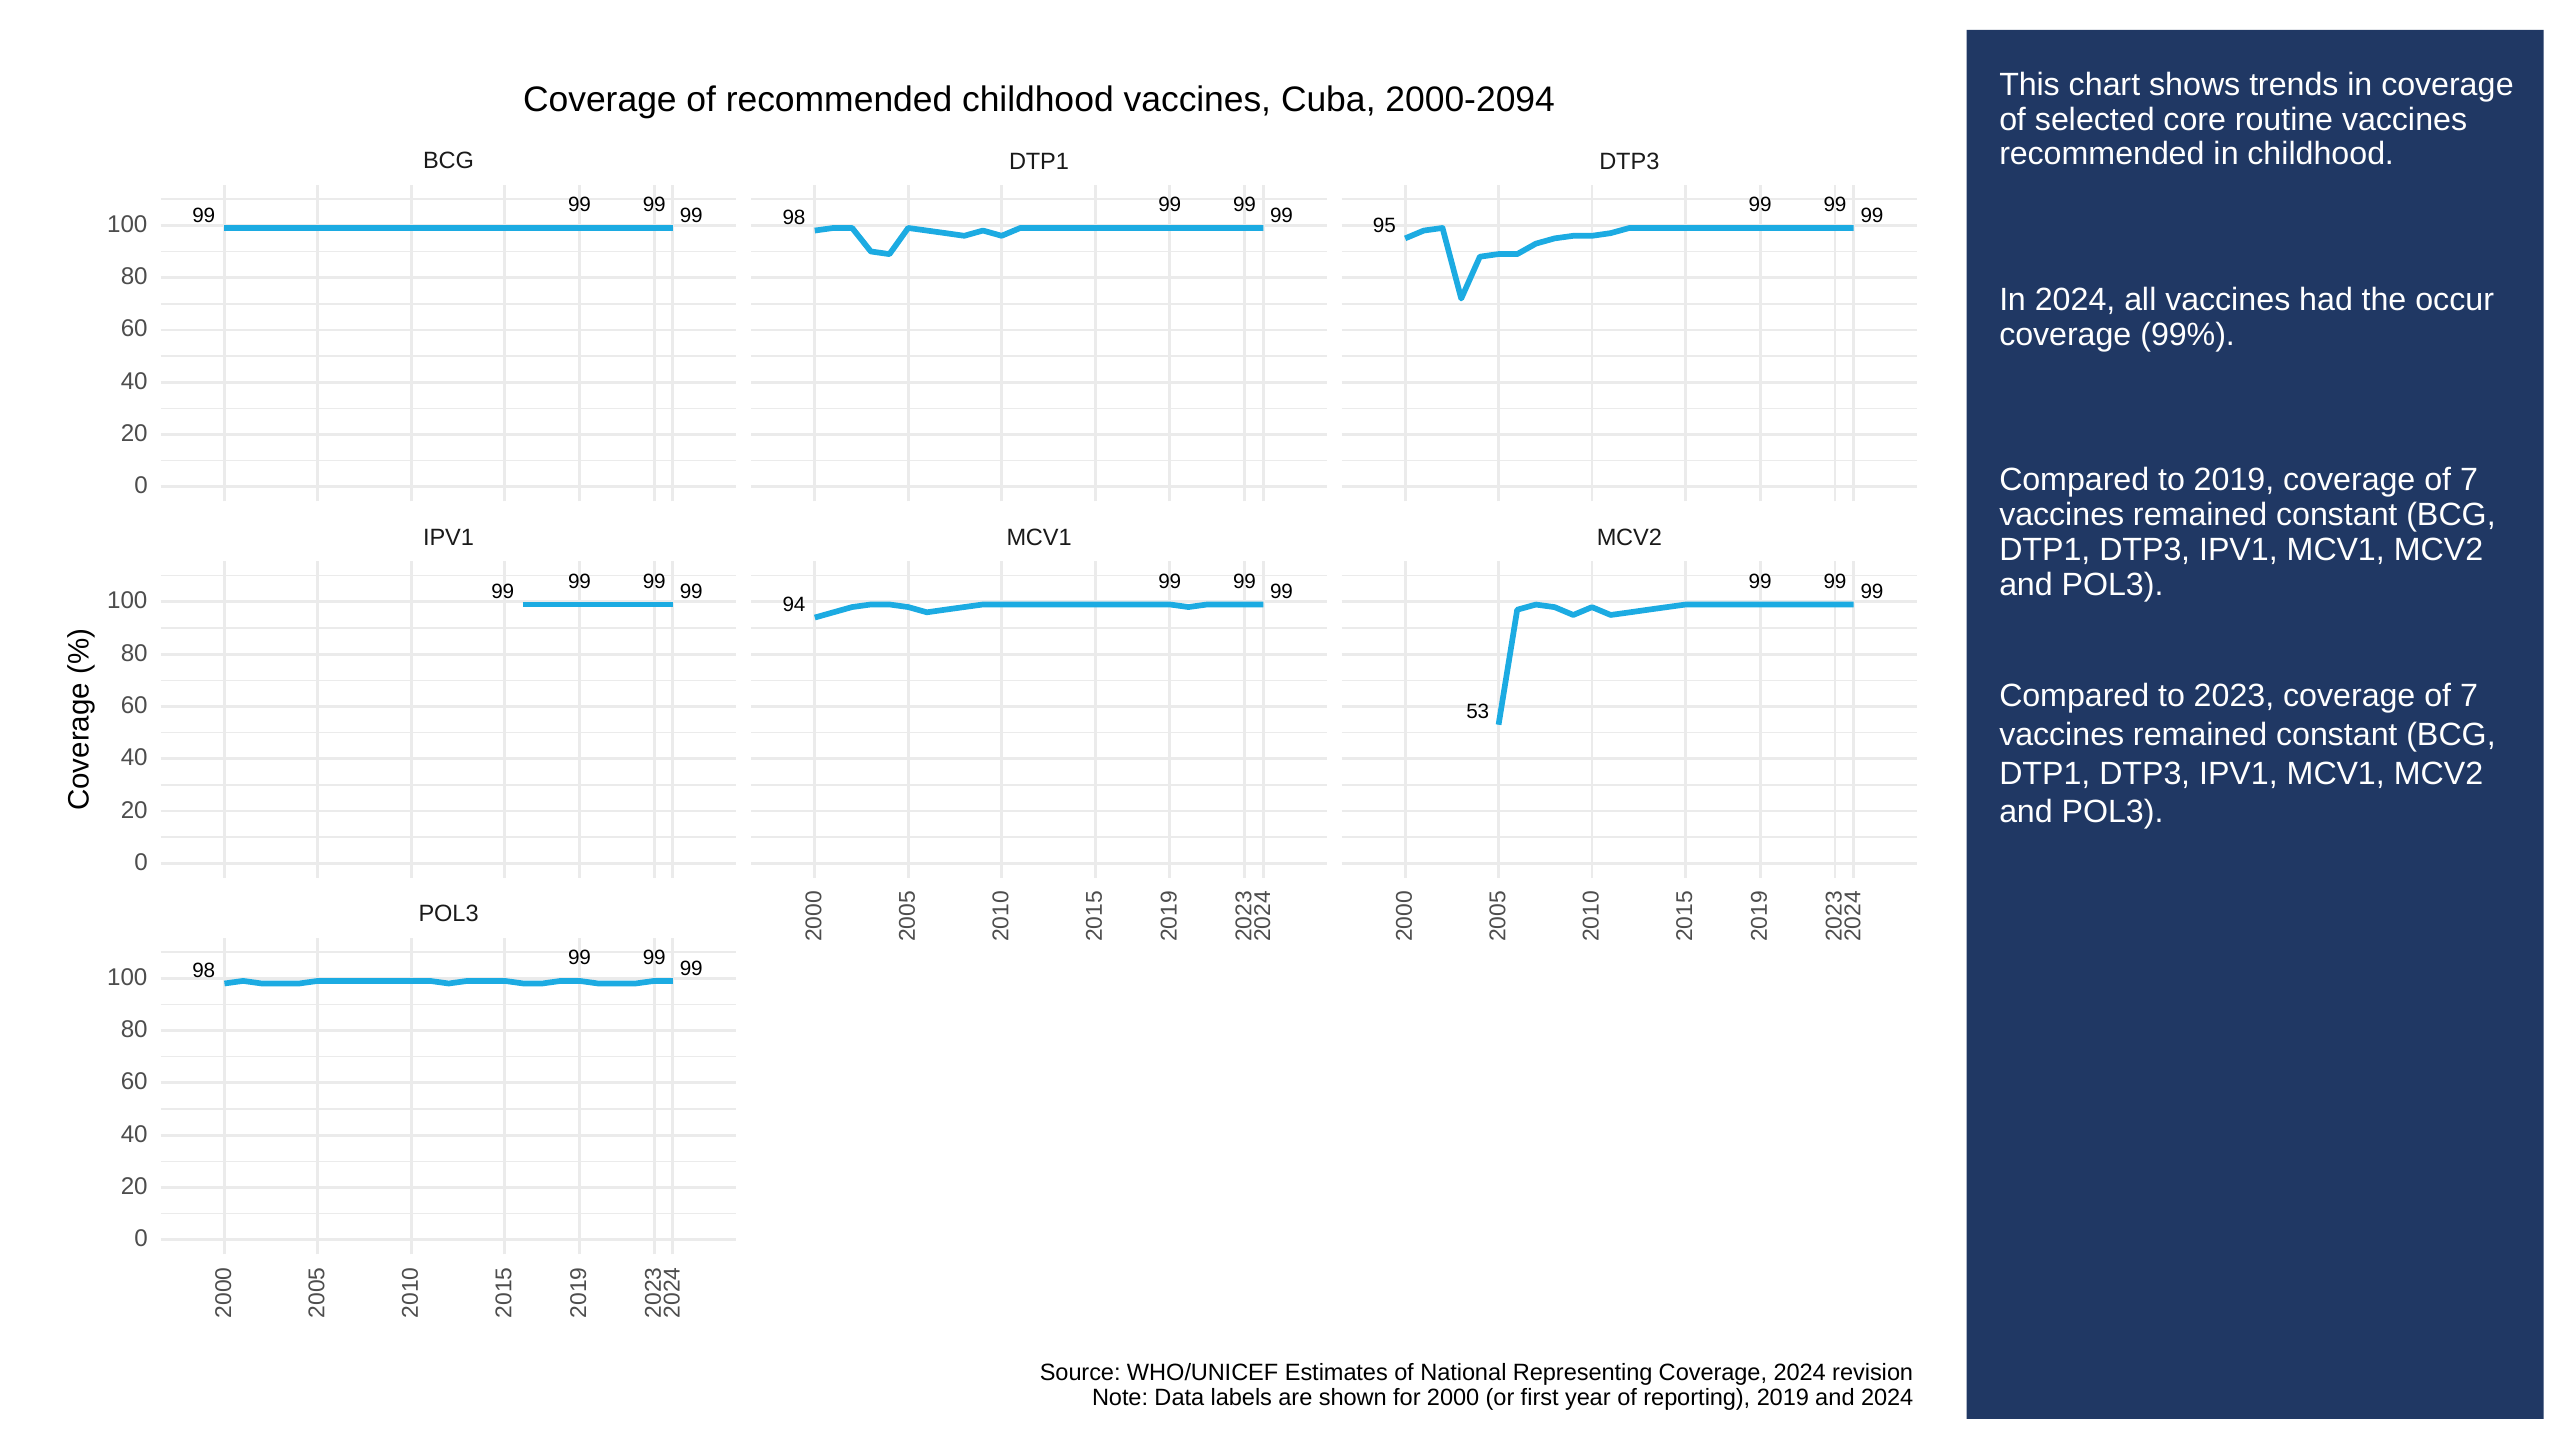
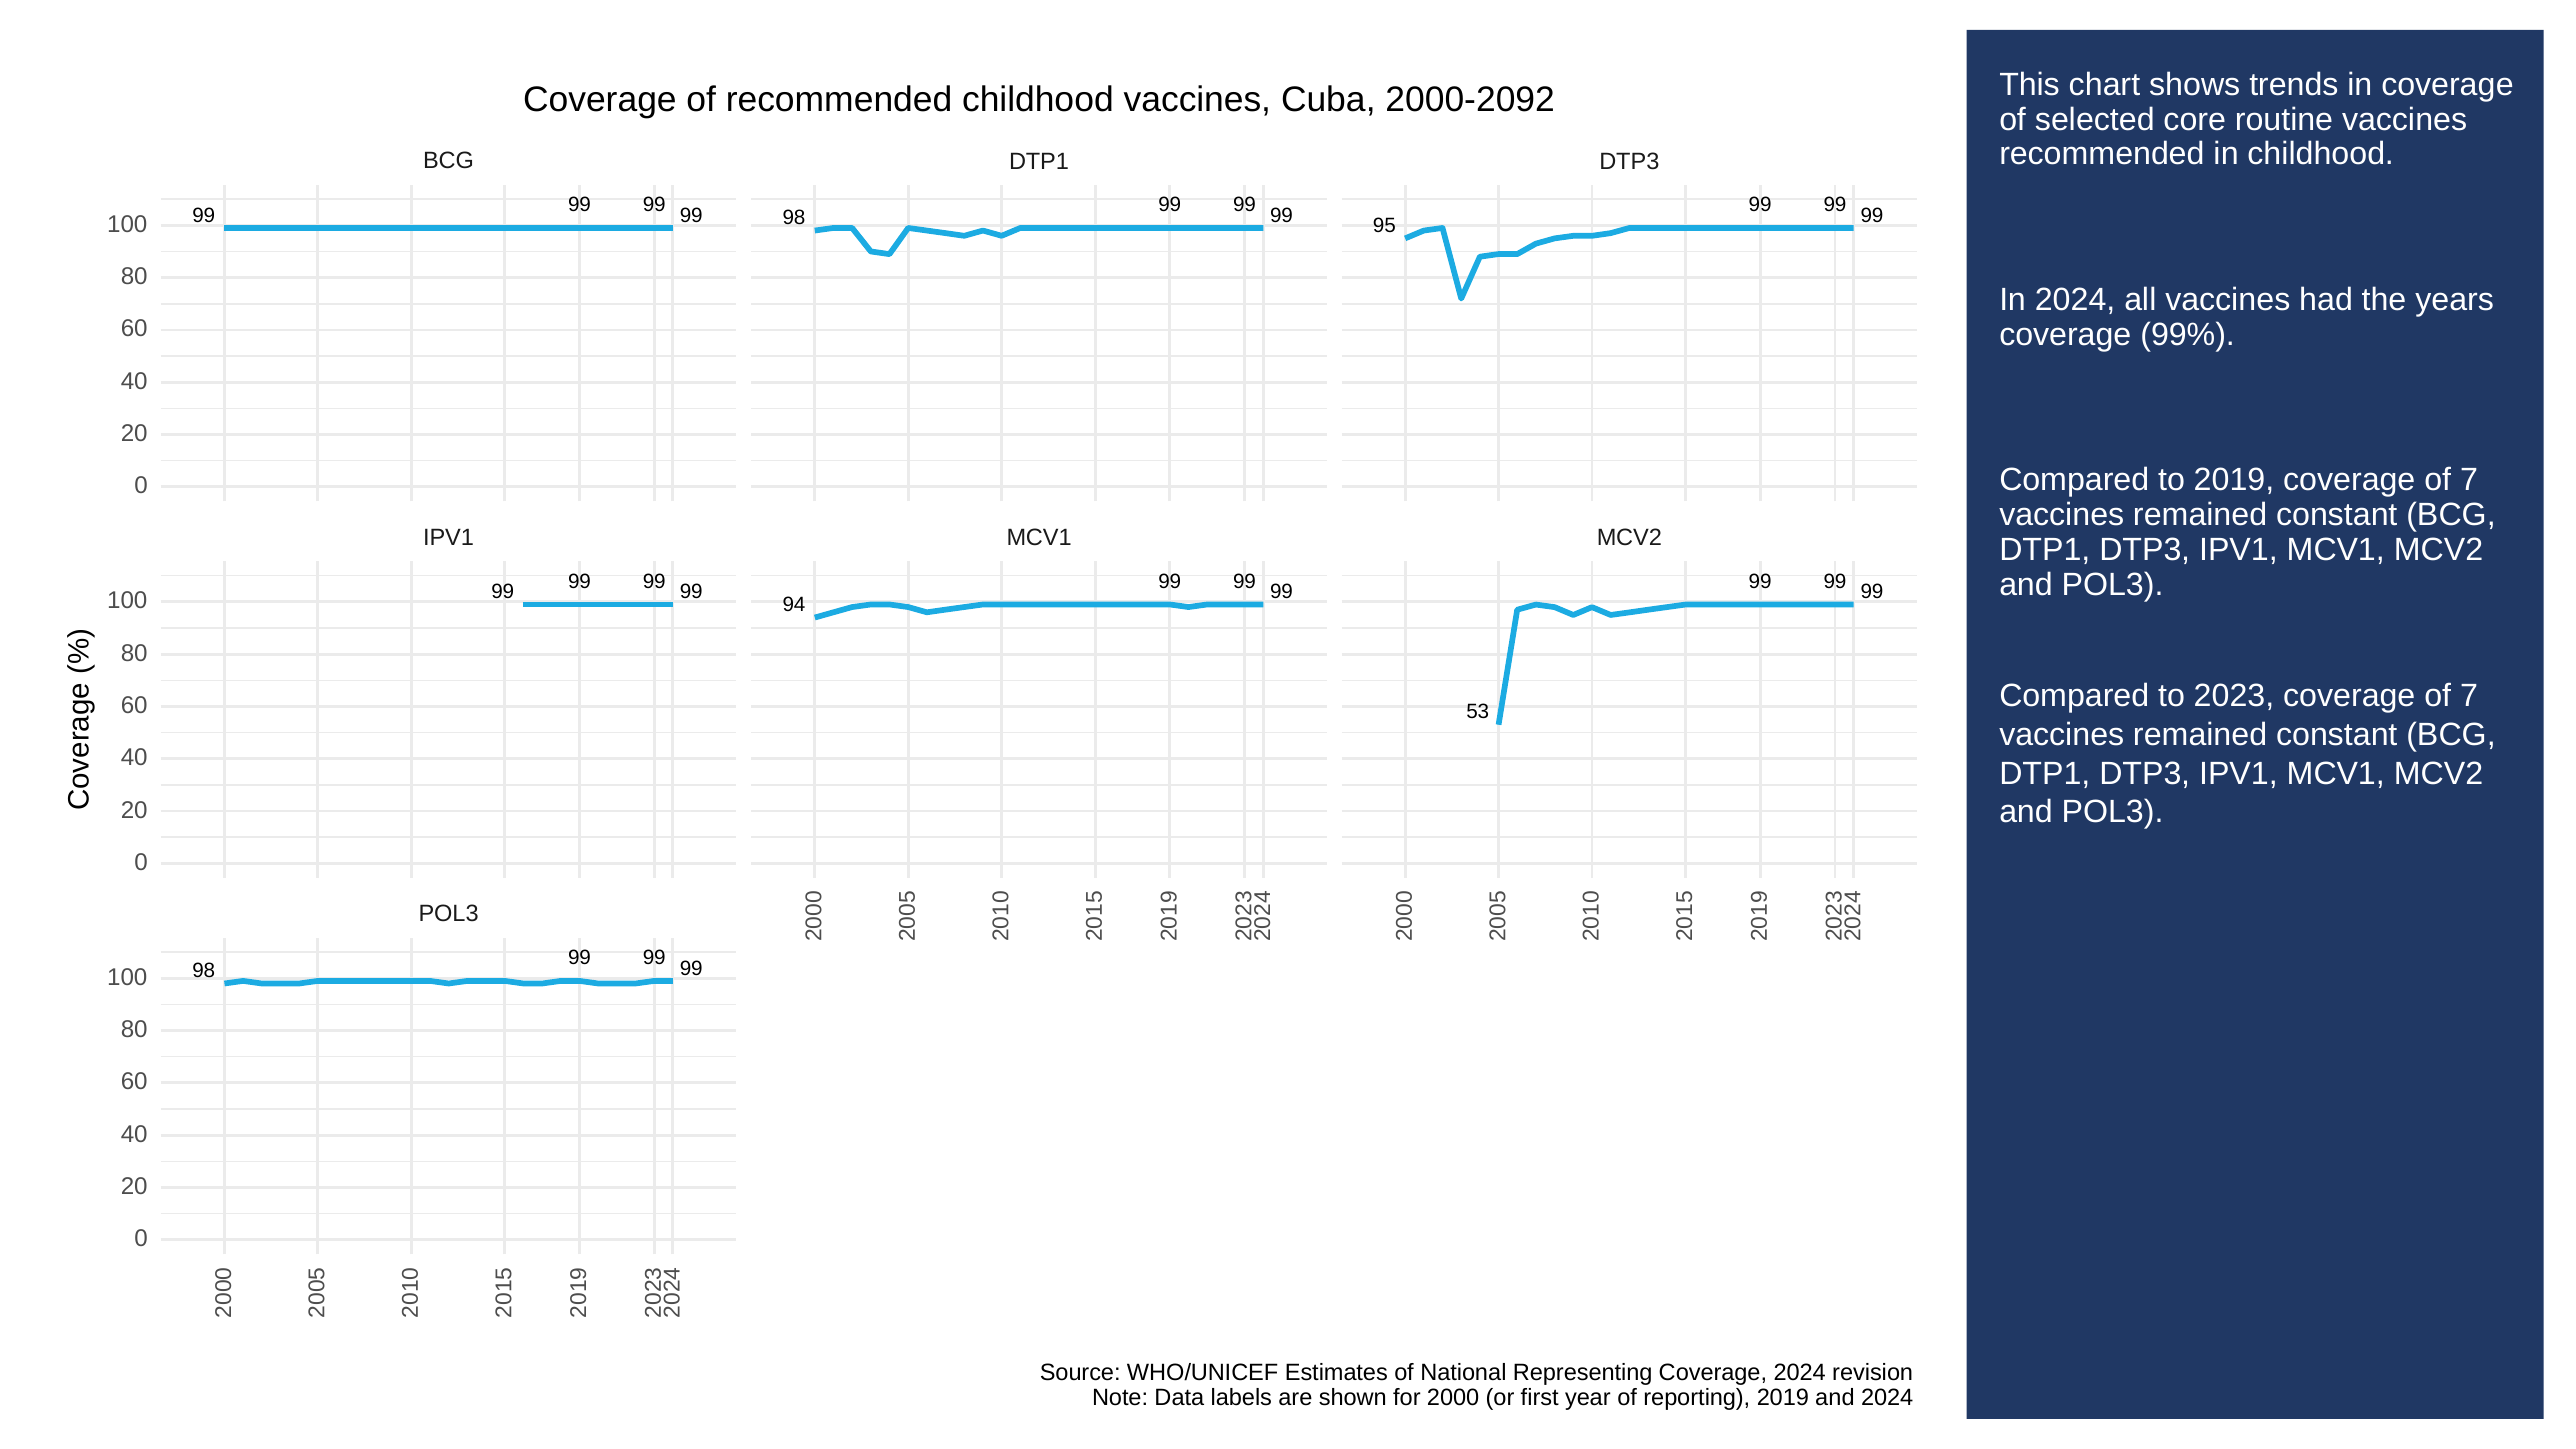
2000-2094: 2000-2094 -> 2000-2092
occur: occur -> years
